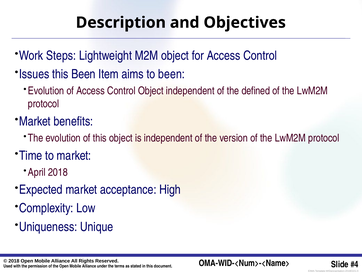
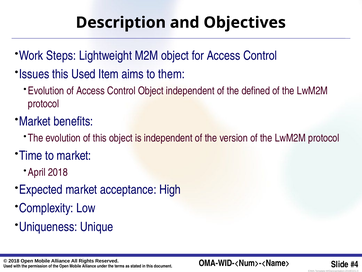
this Been: Been -> Used
to been: been -> them
